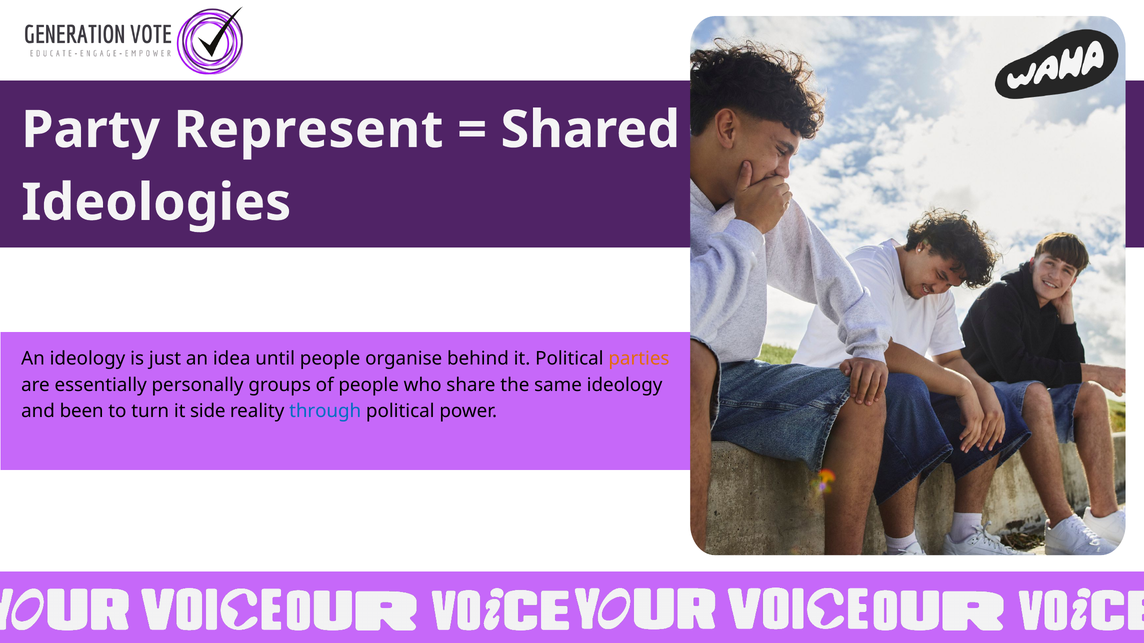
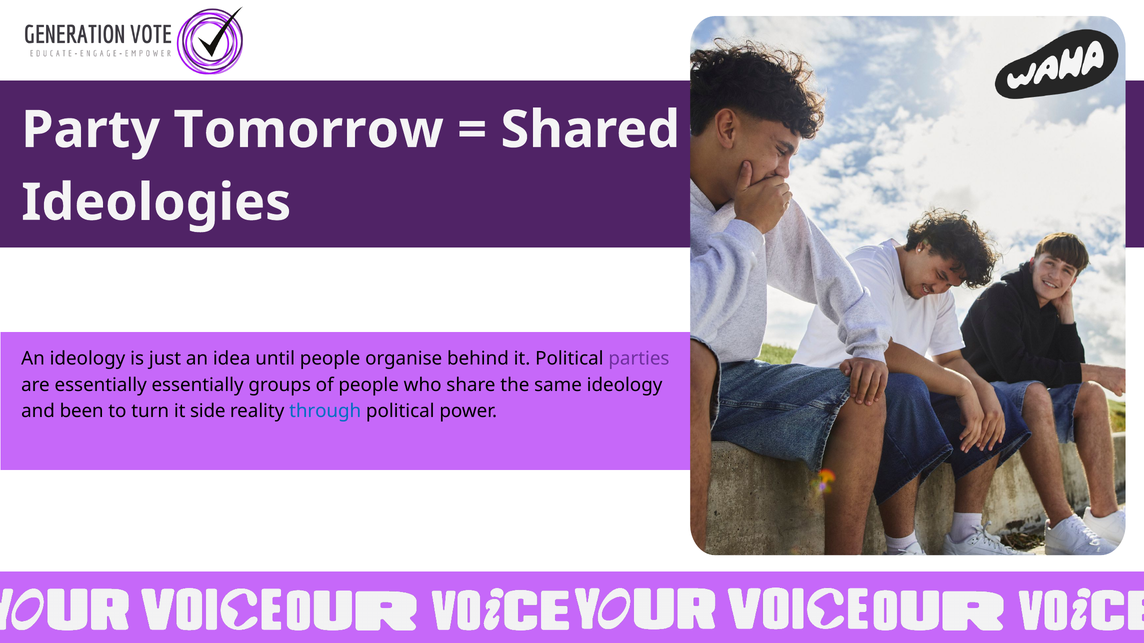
Represent: Represent -> Tomorrow
parties colour: orange -> purple
essentially personally: personally -> essentially
